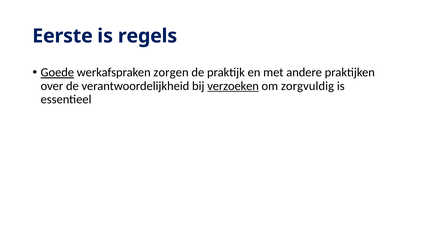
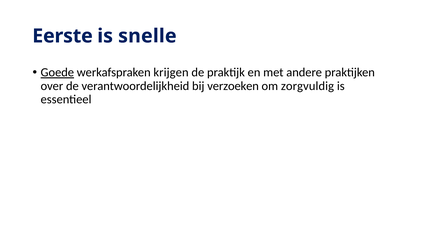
regels: regels -> snelle
zorgen: zorgen -> krijgen
verzoeken underline: present -> none
